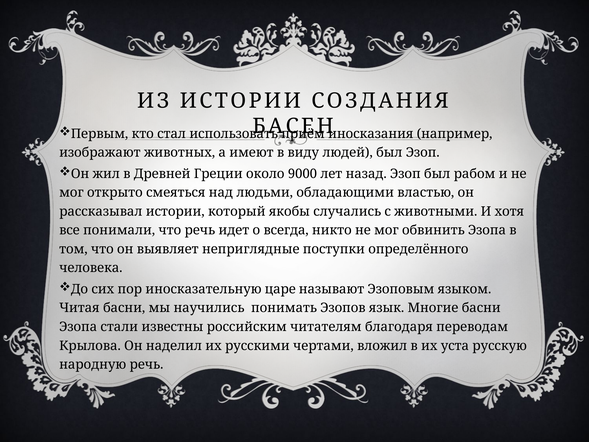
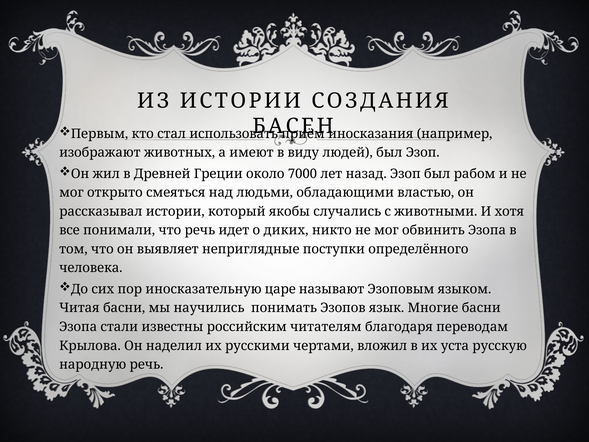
9000: 9000 -> 7000
всегда: всегда -> диких
